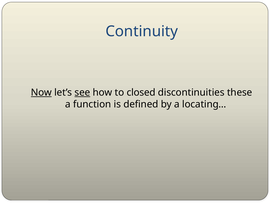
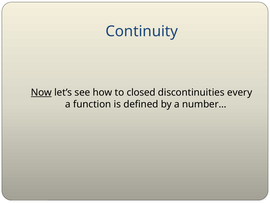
see underline: present -> none
these: these -> every
locating…: locating… -> number…
